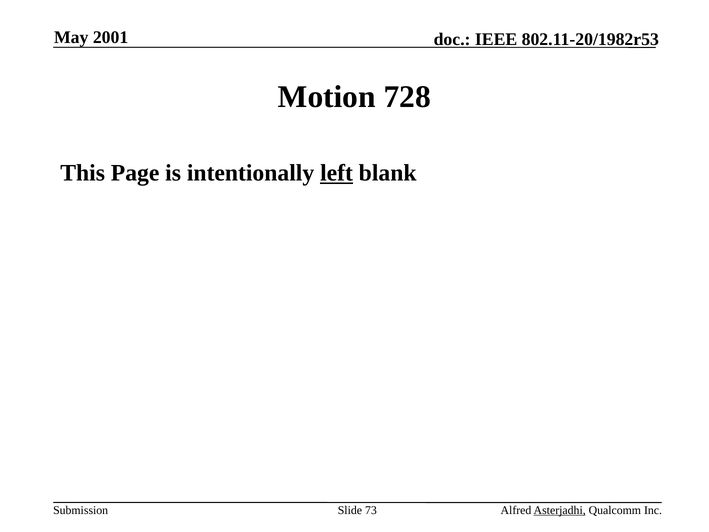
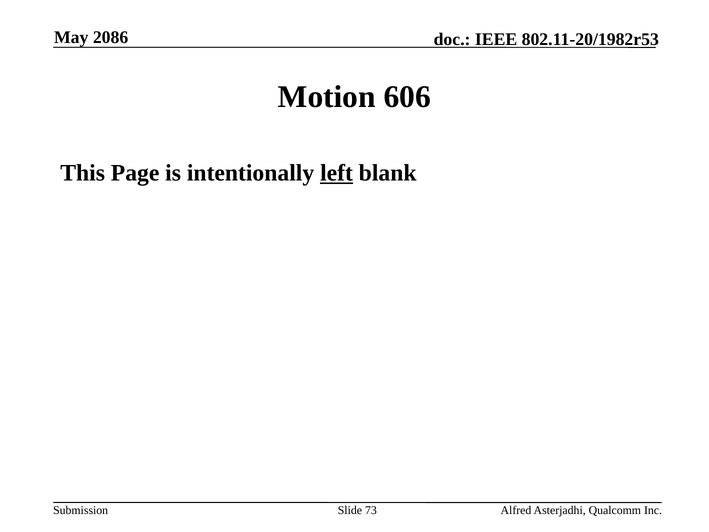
2001: 2001 -> 2086
728: 728 -> 606
Asterjadhi underline: present -> none
